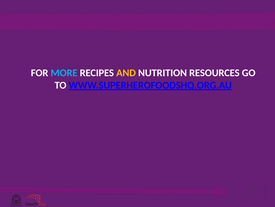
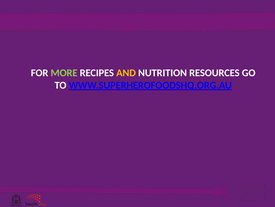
MORE colour: light blue -> light green
